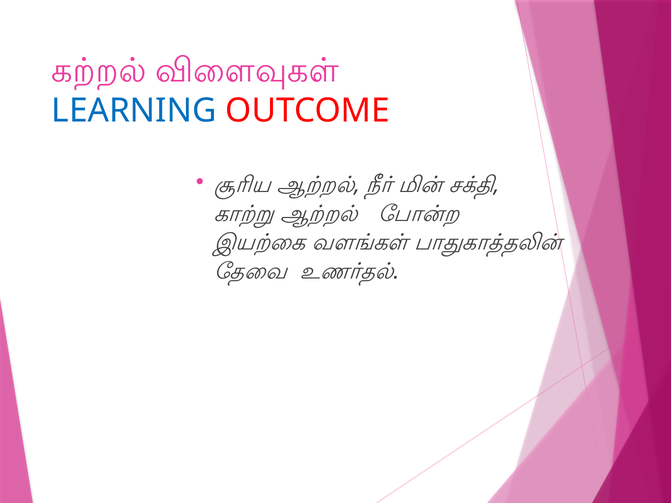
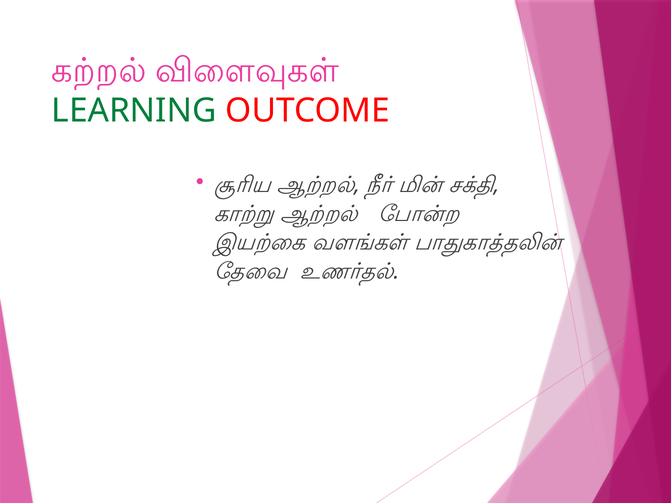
LEARNING colour: blue -> green
